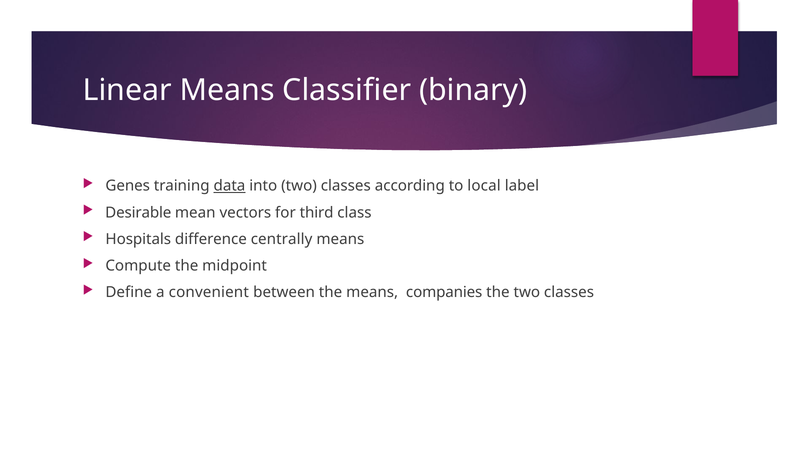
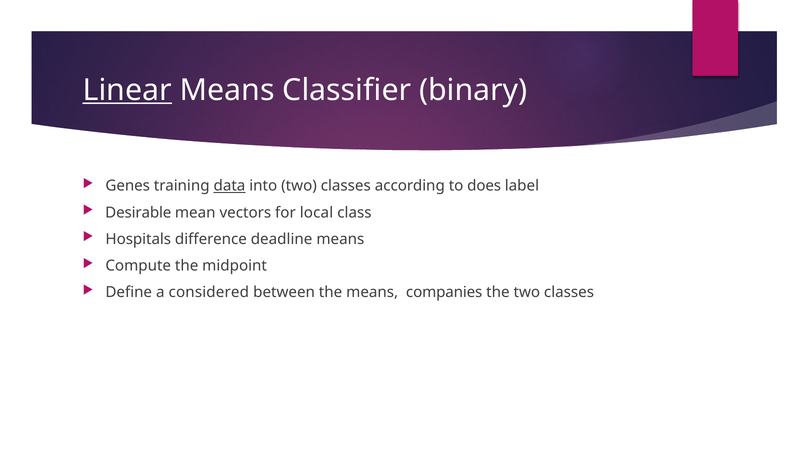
Linear underline: none -> present
local: local -> does
third: third -> local
centrally: centrally -> deadline
convenient: convenient -> considered
